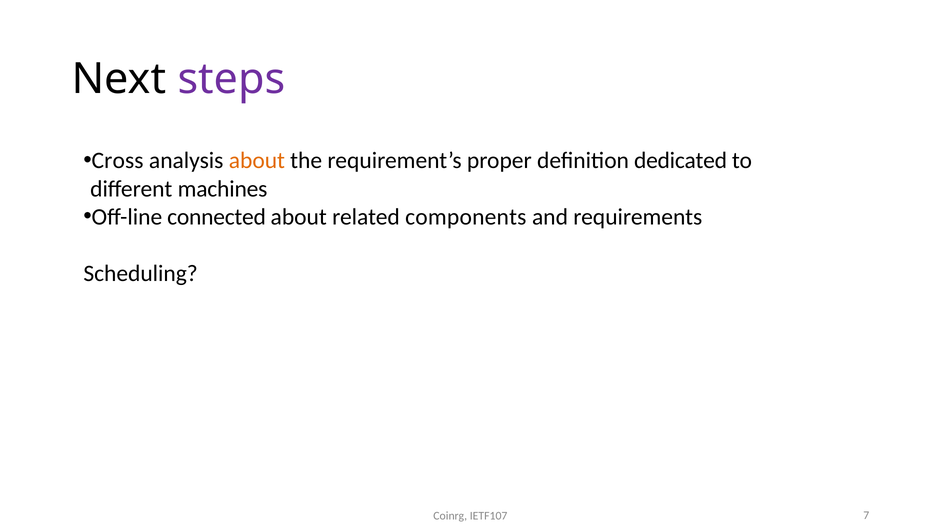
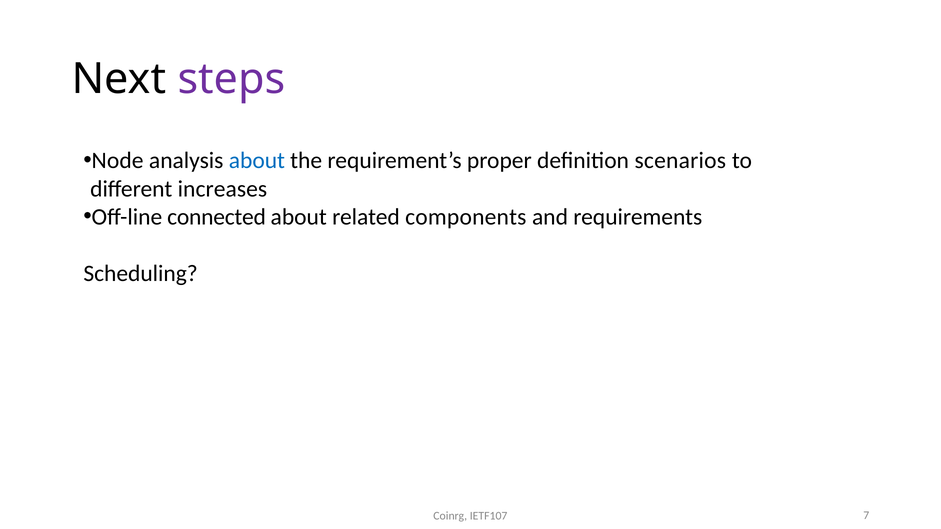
Cross: Cross -> Node
about at (257, 161) colour: orange -> blue
dedicated: dedicated -> scenarios
machines: machines -> increases
